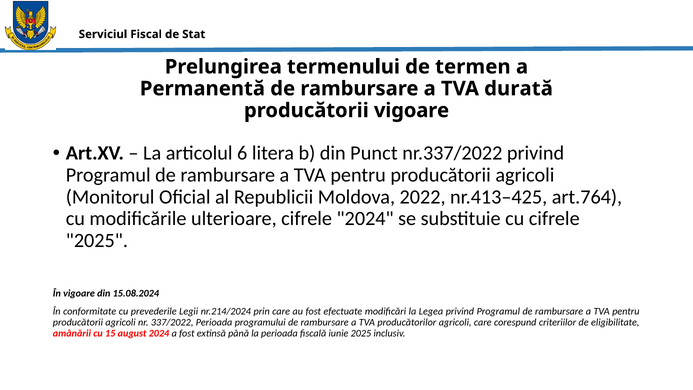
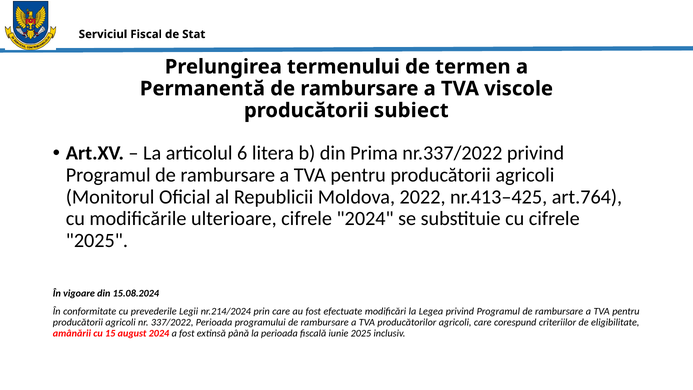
durată: durată -> viscole
producătorii vigoare: vigoare -> subiect
Punct: Punct -> Prima
